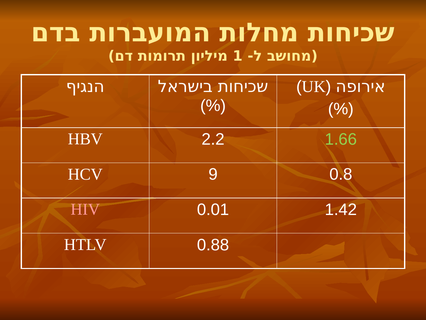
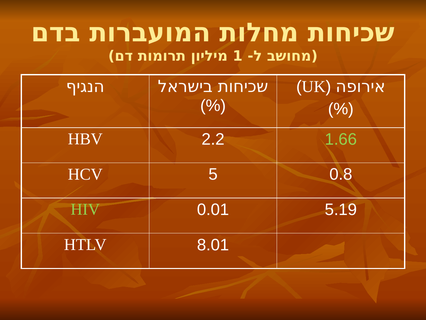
9: 9 -> 5
HIV colour: pink -> light green
1.42: 1.42 -> 5.19
0.88: 0.88 -> 8.01
